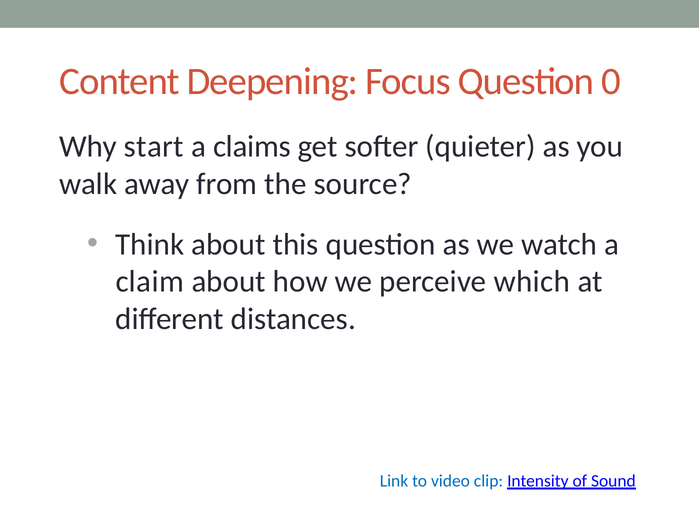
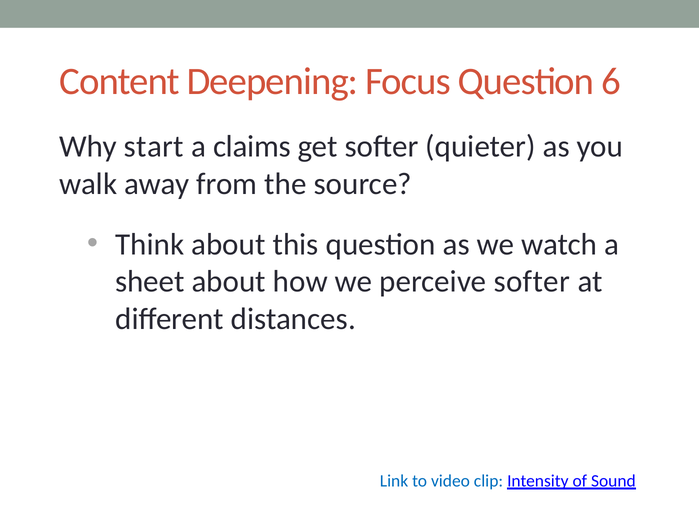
0: 0 -> 6
claim: claim -> sheet
perceive which: which -> softer
